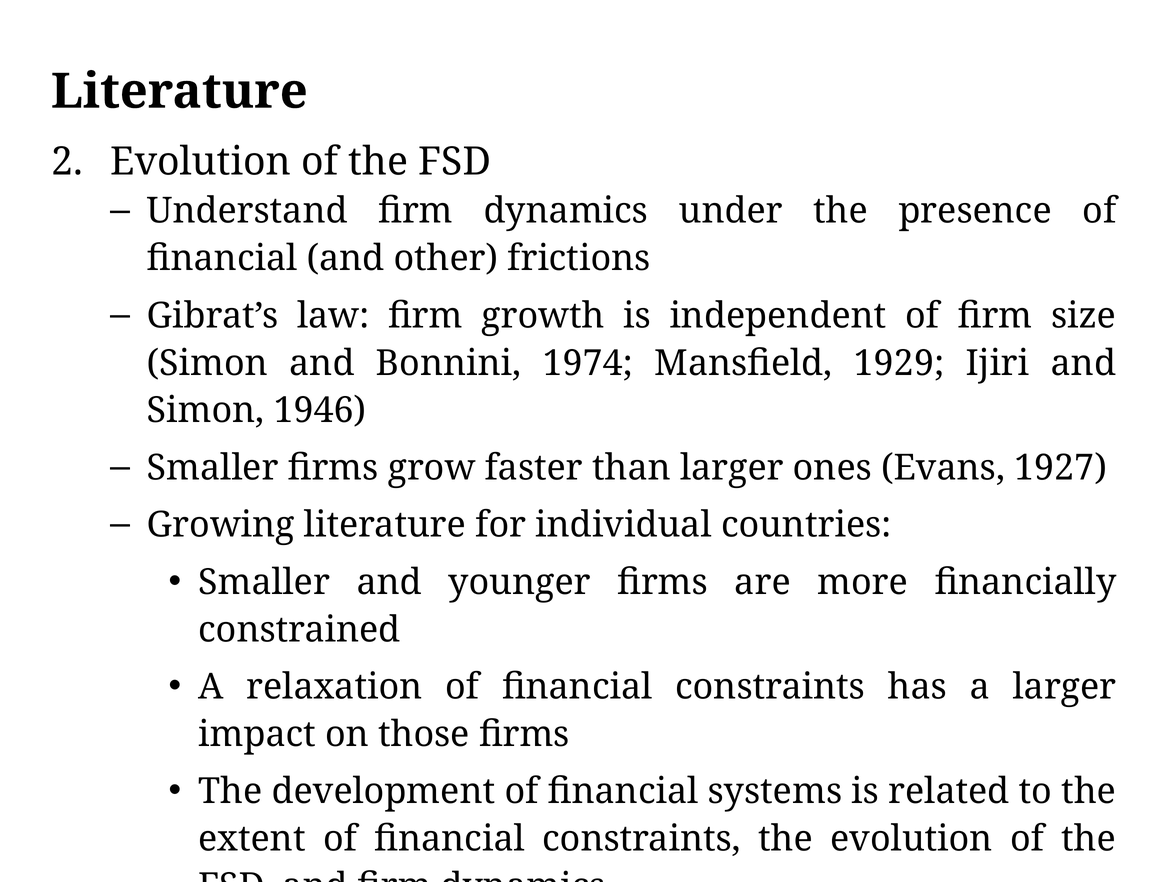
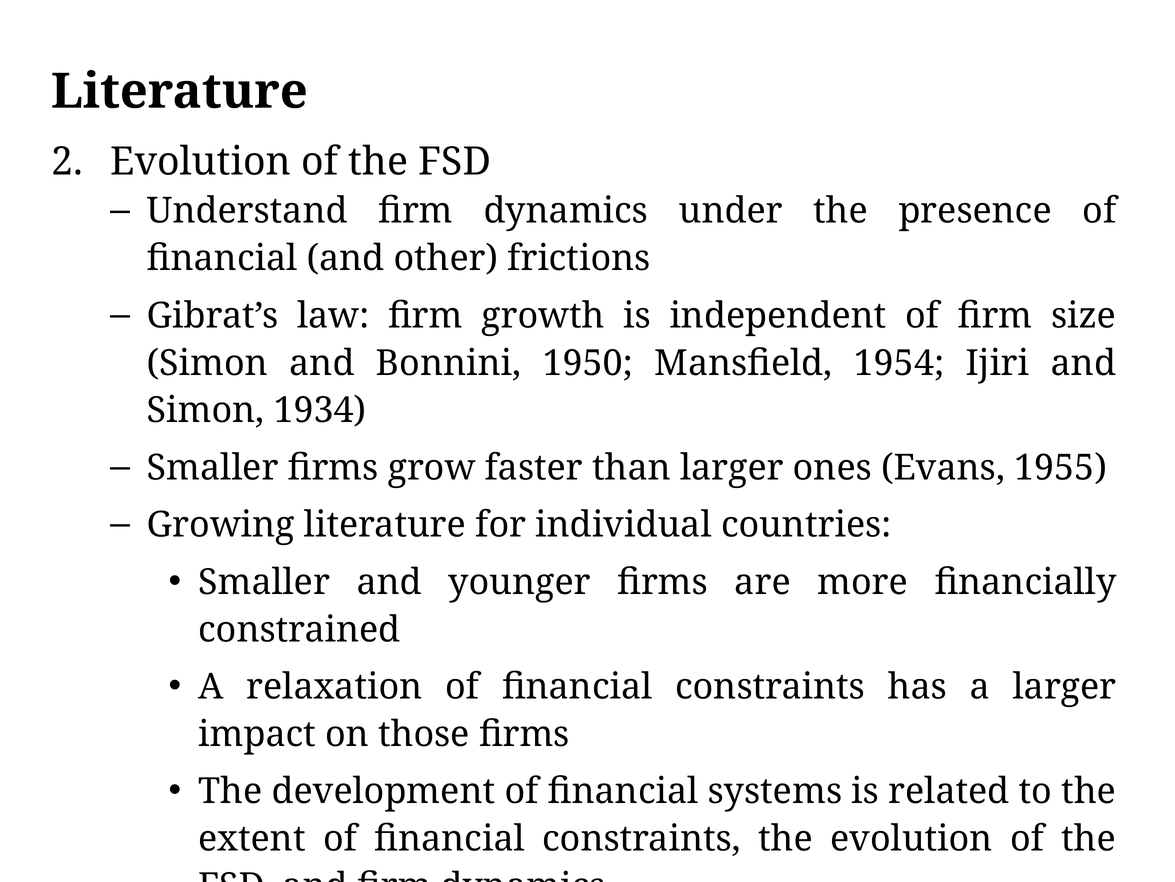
1974: 1974 -> 1950
1929: 1929 -> 1954
1946: 1946 -> 1934
1927: 1927 -> 1955
